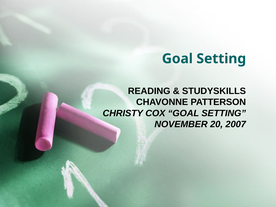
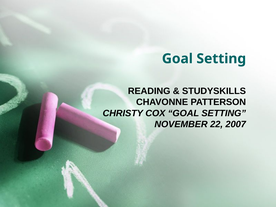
20: 20 -> 22
